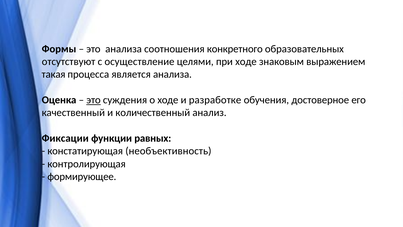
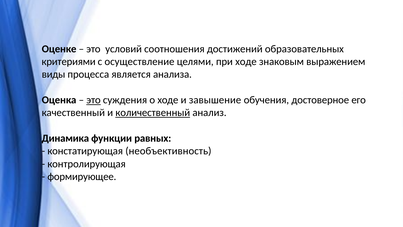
Формы: Формы -> Оценке
это анализа: анализа -> условий
конкретного: конкретного -> достижений
отсутствуют: отсутствуют -> критериями
такая: такая -> виды
разработке: разработке -> завышение
количественный underline: none -> present
Фиксации: Фиксации -> Динамика
